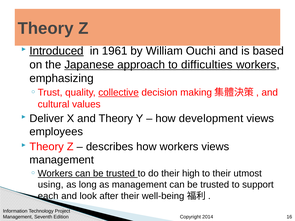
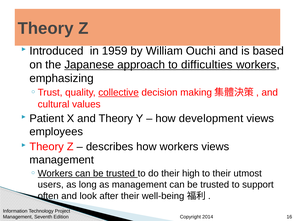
Introduced underline: present -> none
1961: 1961 -> 1959
Deliver: Deliver -> Patient
using: using -> users
each: each -> often
